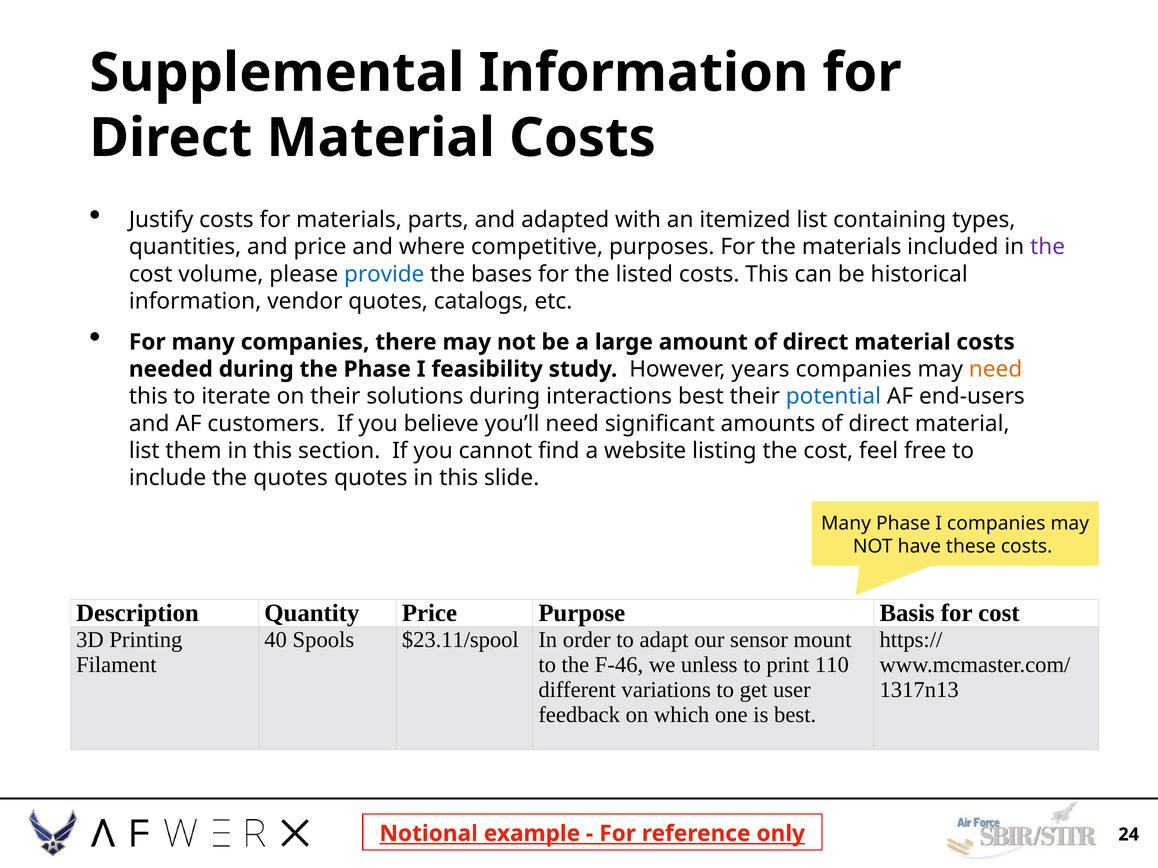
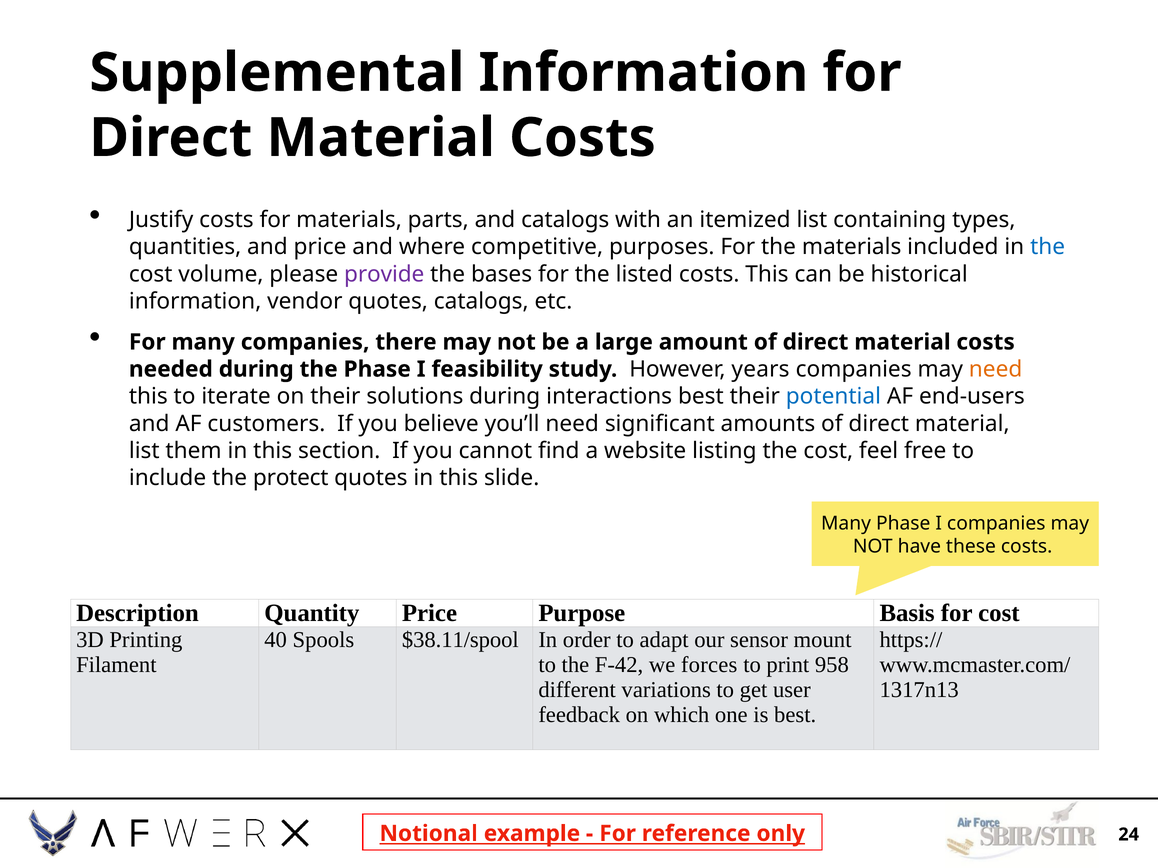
and adapted: adapted -> catalogs
the at (1048, 247) colour: purple -> blue
provide colour: blue -> purple
the quotes: quotes -> protect
$23.11/spool: $23.11/spool -> $38.11/spool
F-46: F-46 -> F-42
unless: unless -> forces
110: 110 -> 958
